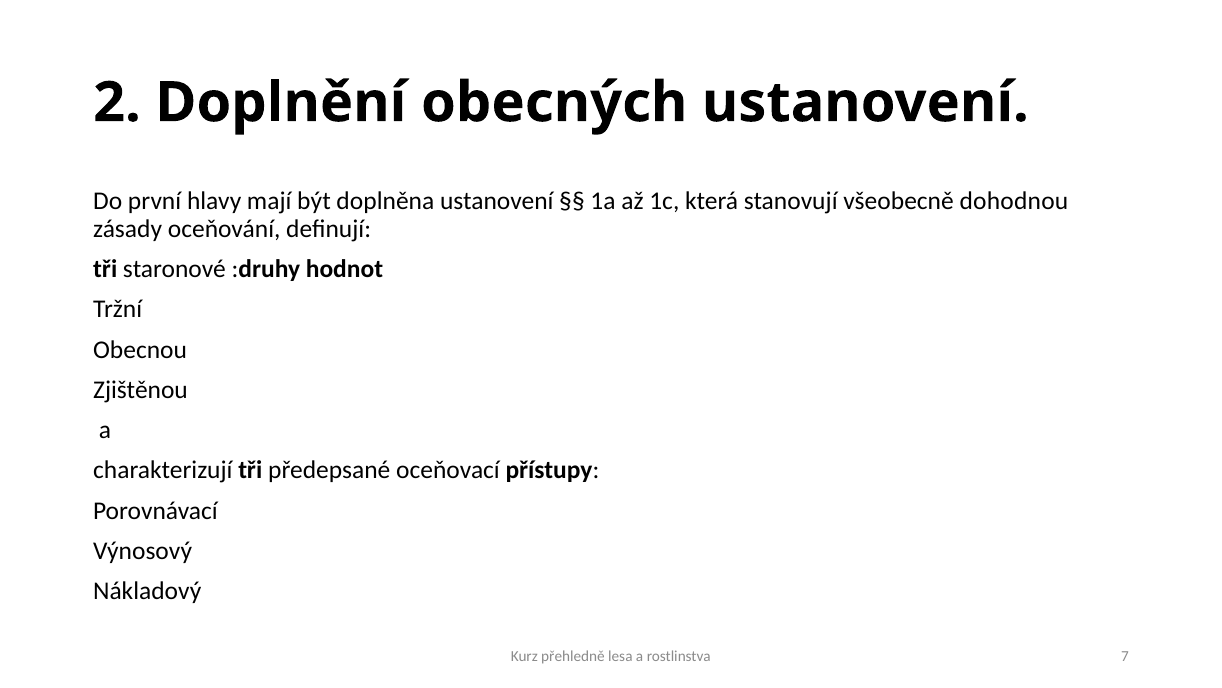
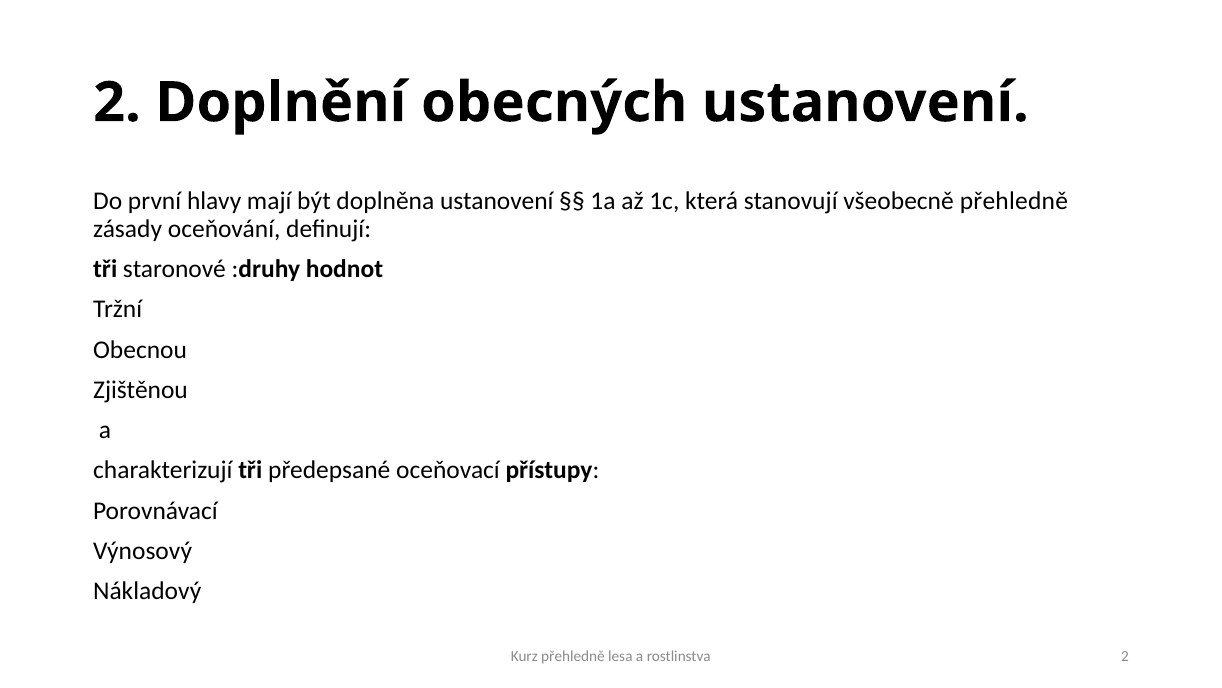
všeobecně dohodnou: dohodnou -> přehledně
rostlinstva 7: 7 -> 2
